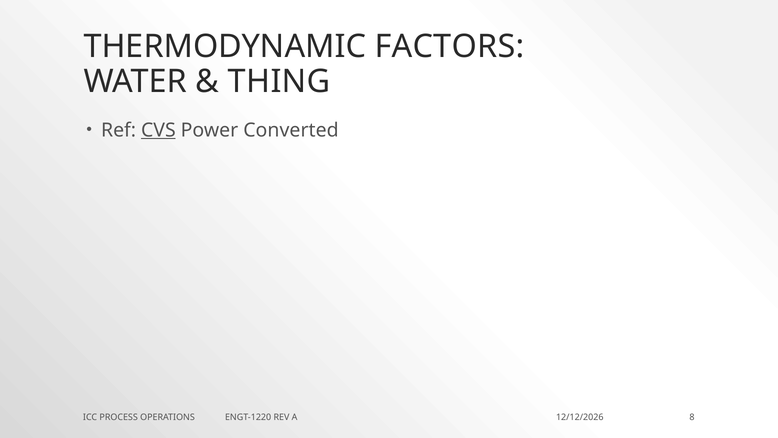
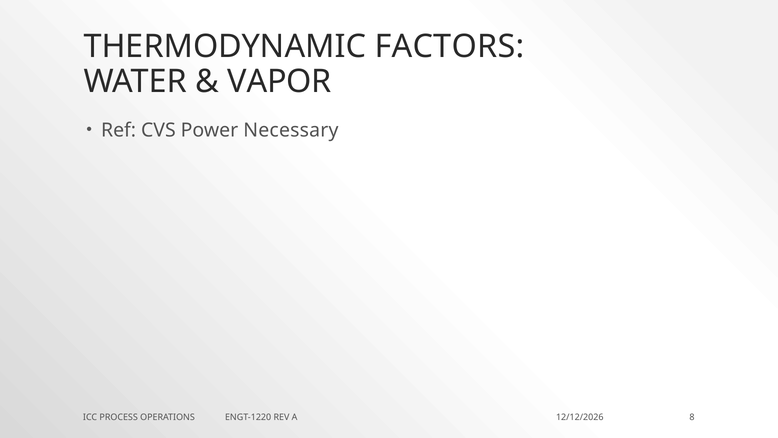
THING: THING -> VAPOR
CVS underline: present -> none
Converted: Converted -> Necessary
